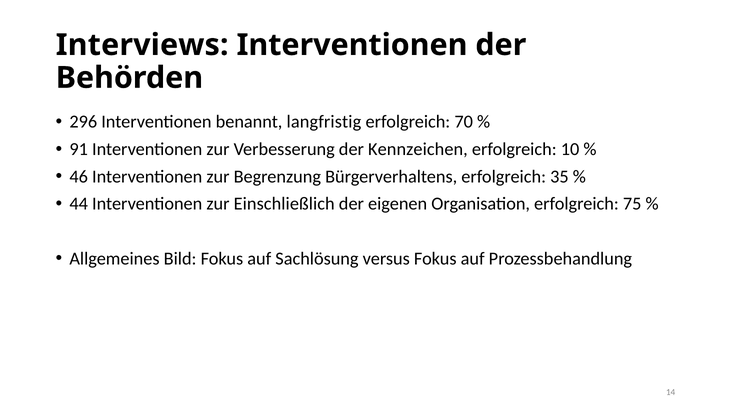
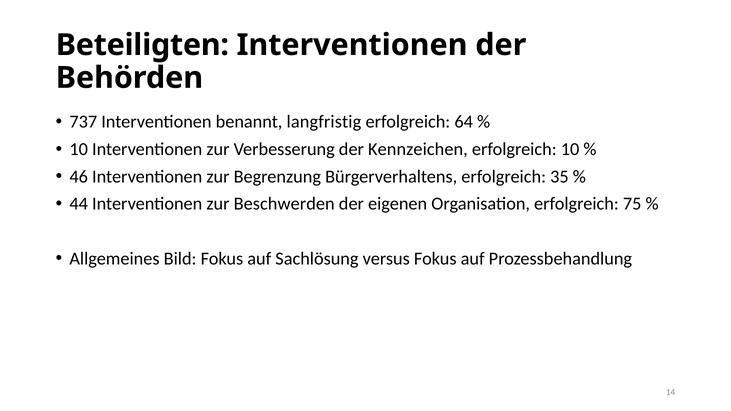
Interviews: Interviews -> Beteiligten
296: 296 -> 737
70: 70 -> 64
91 at (79, 149): 91 -> 10
Einschließlich: Einschließlich -> Beschwerden
